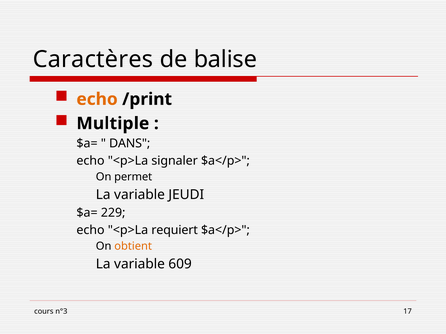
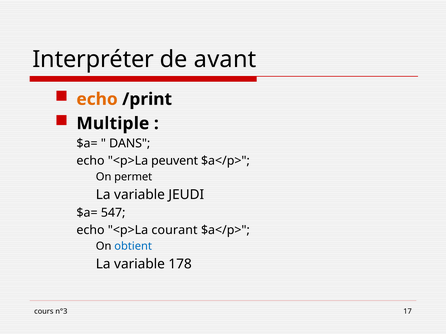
Caractères: Caractères -> Interpréter
balise: balise -> avant
signaler: signaler -> peuvent
229: 229 -> 547
requiert: requiert -> courant
obtient colour: orange -> blue
609: 609 -> 178
